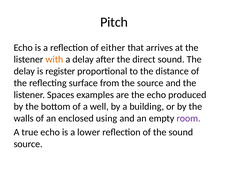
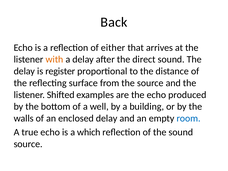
Pitch: Pitch -> Back
Spaces: Spaces -> Shifted
enclosed using: using -> delay
room colour: purple -> blue
lower: lower -> which
